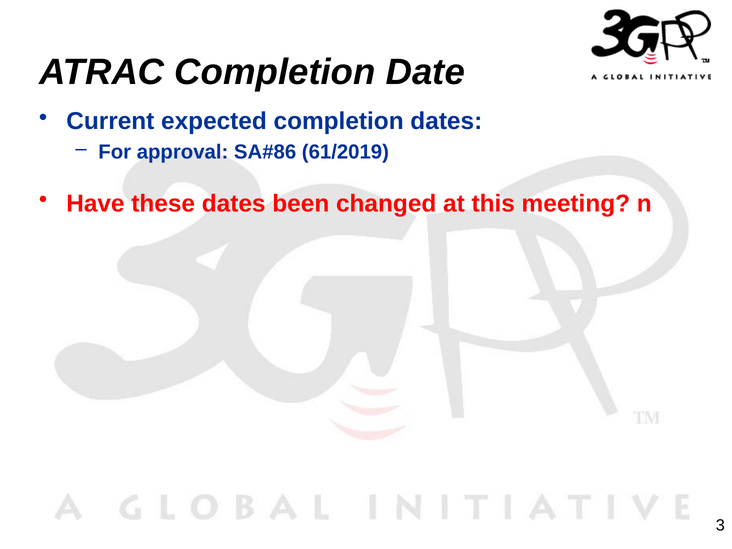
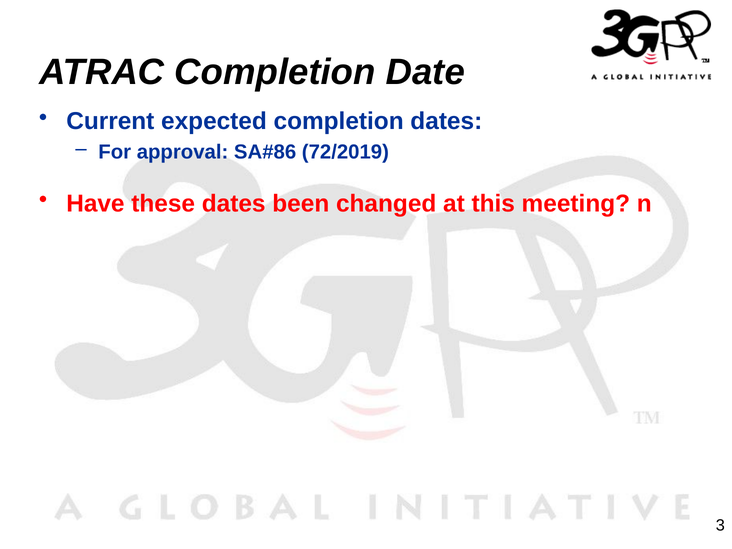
61/2019: 61/2019 -> 72/2019
